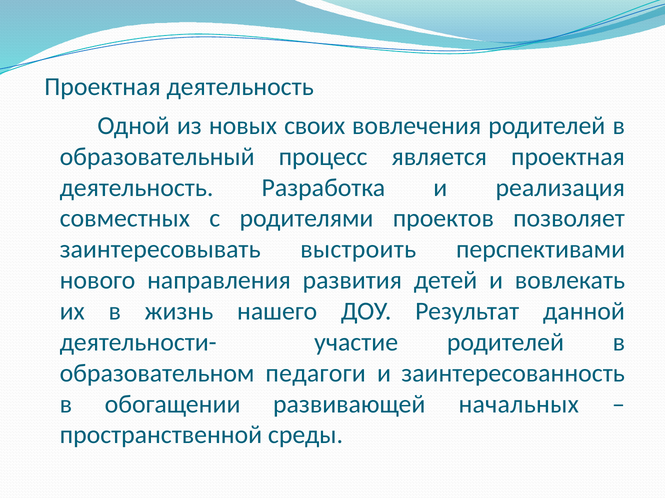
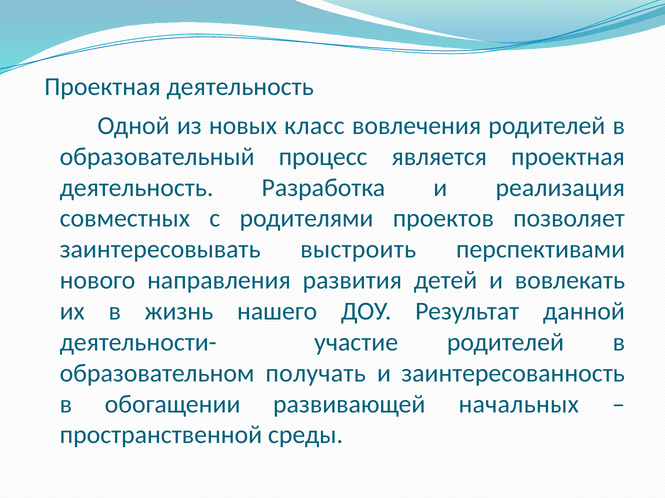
своих: своих -> класс
педагоги: педагоги -> получать
